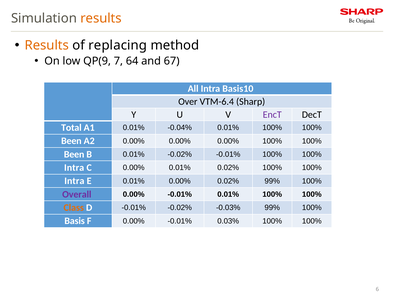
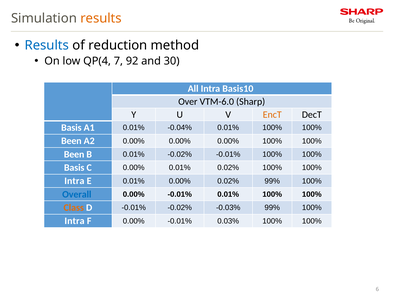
Results at (47, 45) colour: orange -> blue
replacing: replacing -> reduction
QP(9: QP(9 -> QP(4
64: 64 -> 92
67: 67 -> 30
VTM-6.4: VTM-6.4 -> VTM-6.0
EncT colour: purple -> orange
Total at (71, 128): Total -> Basis
Intra at (74, 168): Intra -> Basis
Overall colour: purple -> blue
Basis at (75, 221): Basis -> Intra
